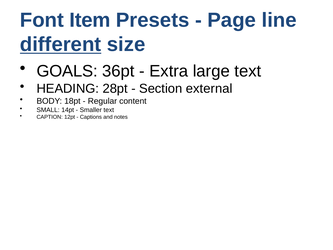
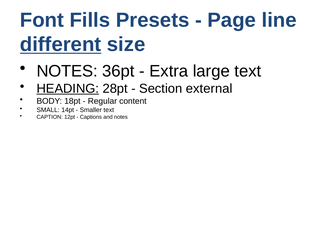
Item: Item -> Fills
GOALS at (67, 71): GOALS -> NOTES
HEADING underline: none -> present
